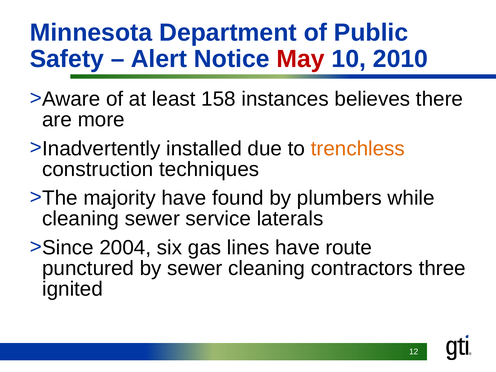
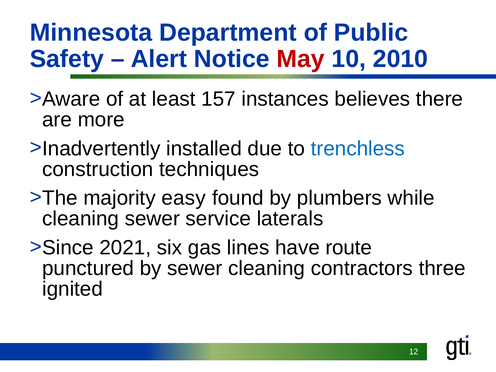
158: 158 -> 157
trenchless colour: orange -> blue
majority have: have -> easy
2004: 2004 -> 2021
